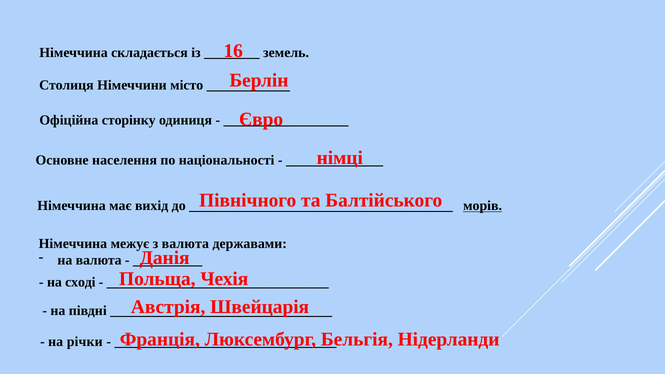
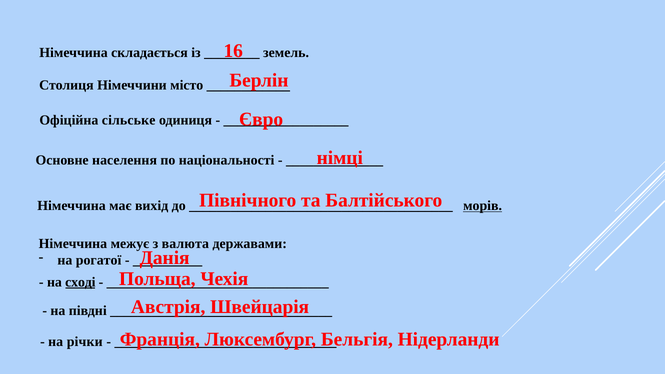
сторінку: сторінку -> сільське
на валюта: валюта -> рогатої
сході underline: none -> present
